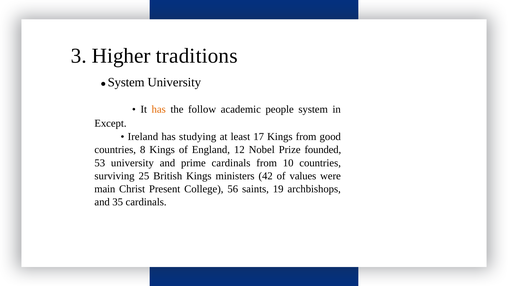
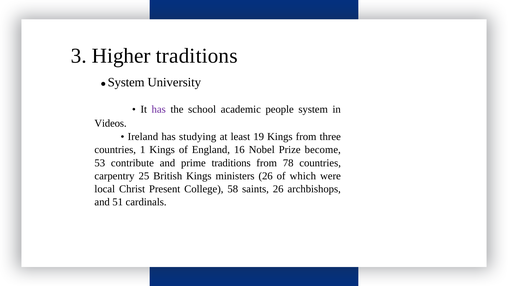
has at (159, 109) colour: orange -> purple
follow: follow -> school
Except: Except -> Videos
17: 17 -> 19
good: good -> three
8: 8 -> 1
12: 12 -> 16
founded: founded -> become
53 university: university -> contribute
prime cardinals: cardinals -> traditions
10: 10 -> 78
surviving: surviving -> carpentry
ministers 42: 42 -> 26
values: values -> which
main: main -> local
56: 56 -> 58
saints 19: 19 -> 26
35: 35 -> 51
